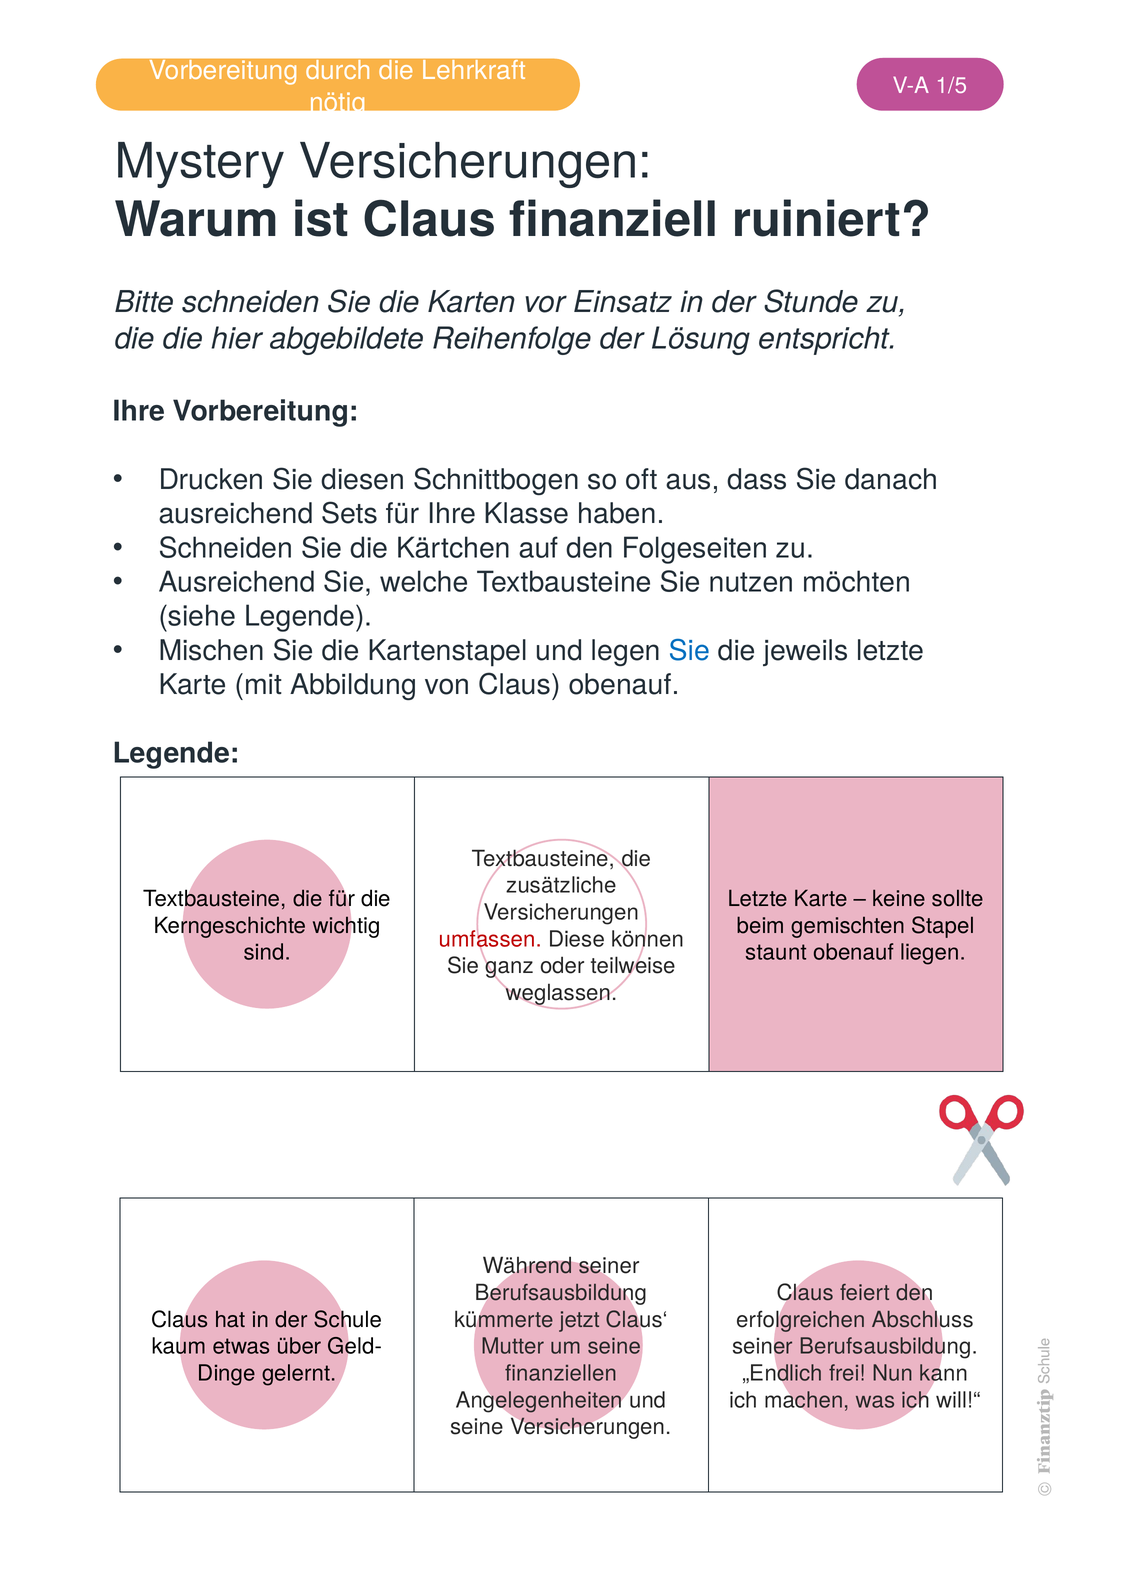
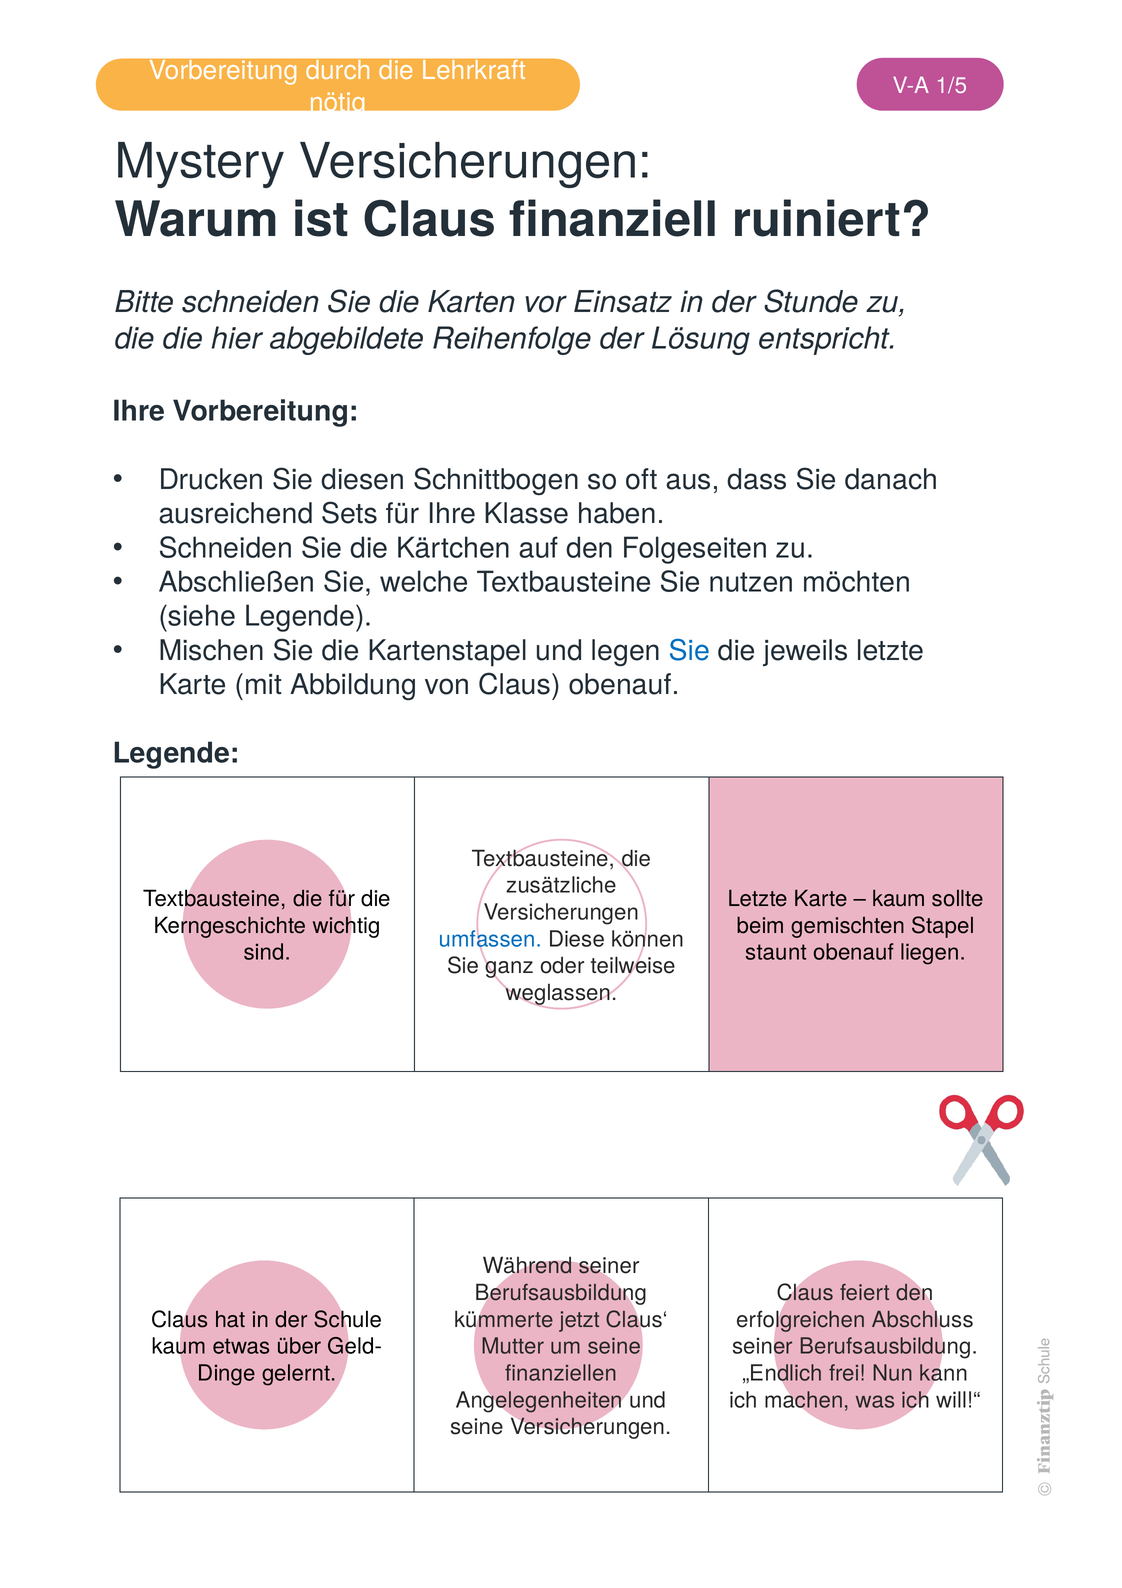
Ausreichend at (237, 582): Ausreichend -> Abschließen
keine at (899, 898): keine -> kaum
umfassen colour: red -> blue
